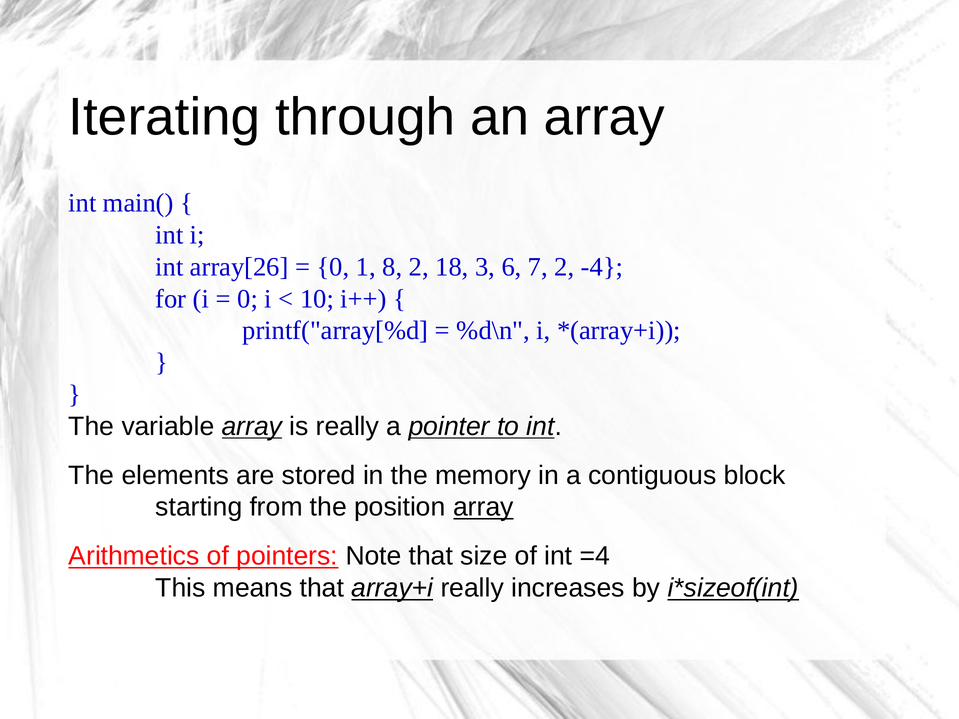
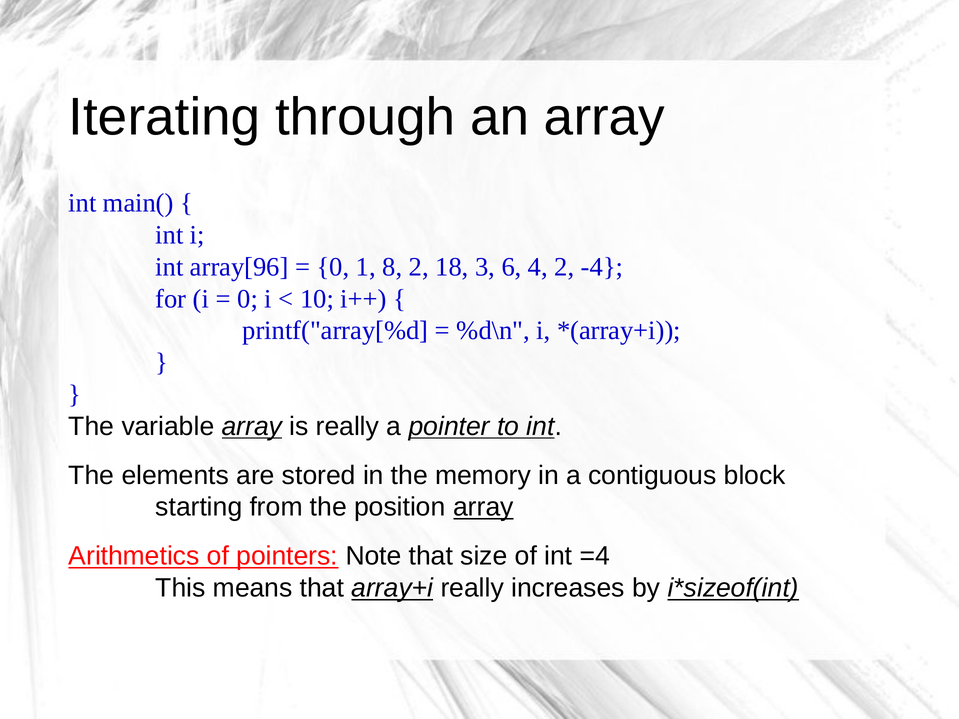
array[26: array[26 -> array[96
7: 7 -> 4
